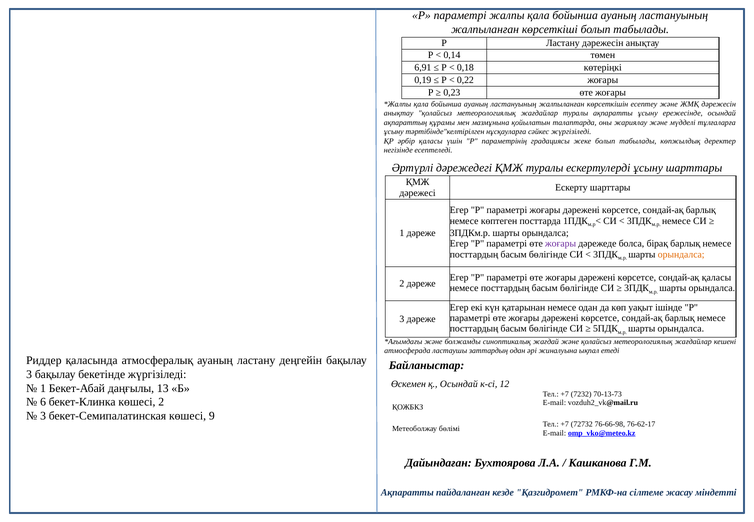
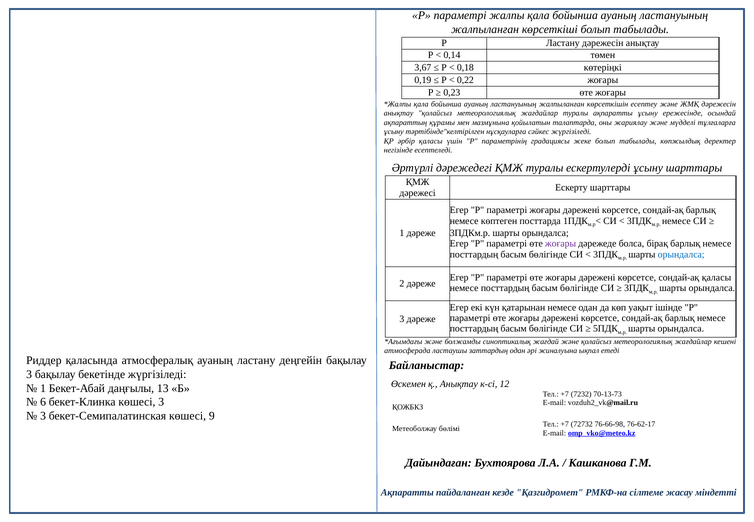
6,91: 6,91 -> 3,67
орындалса at (681, 254) colour: orange -> blue
қ Осындай: Осындай -> Анықтау
көшесі 2: 2 -> 3
